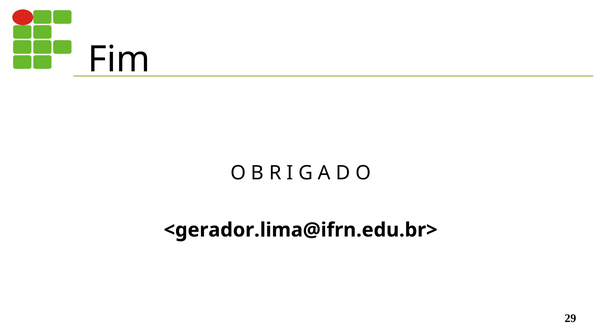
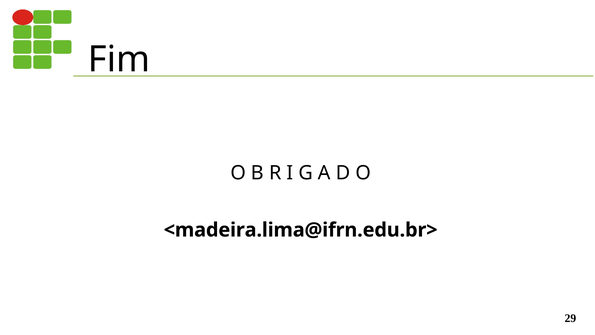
<gerador.lima@ifrn.edu.br>: <gerador.lima@ifrn.edu.br> -> <madeira.lima@ifrn.edu.br>
